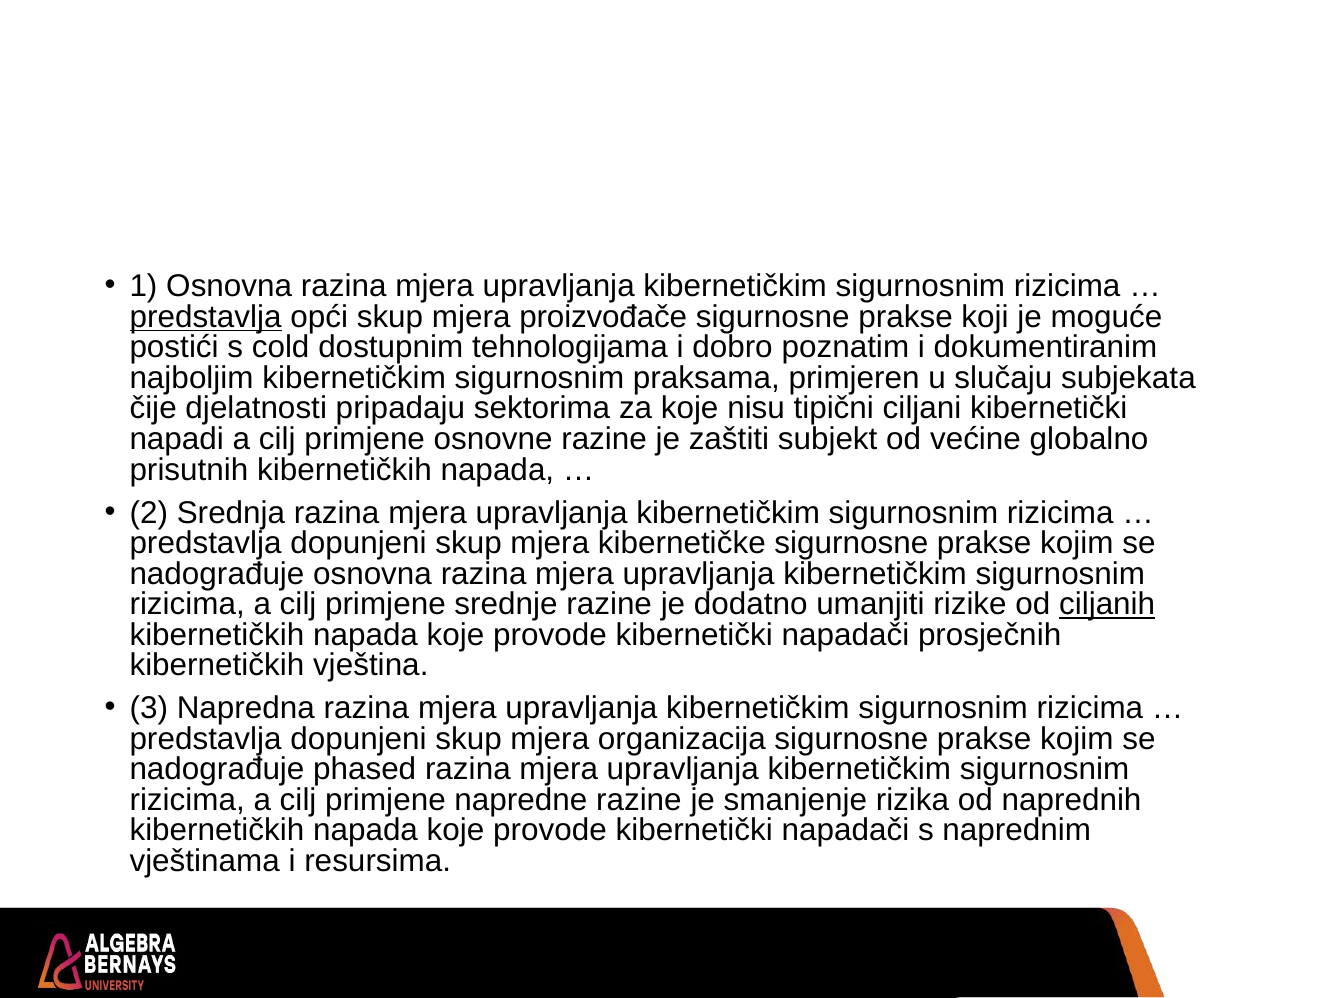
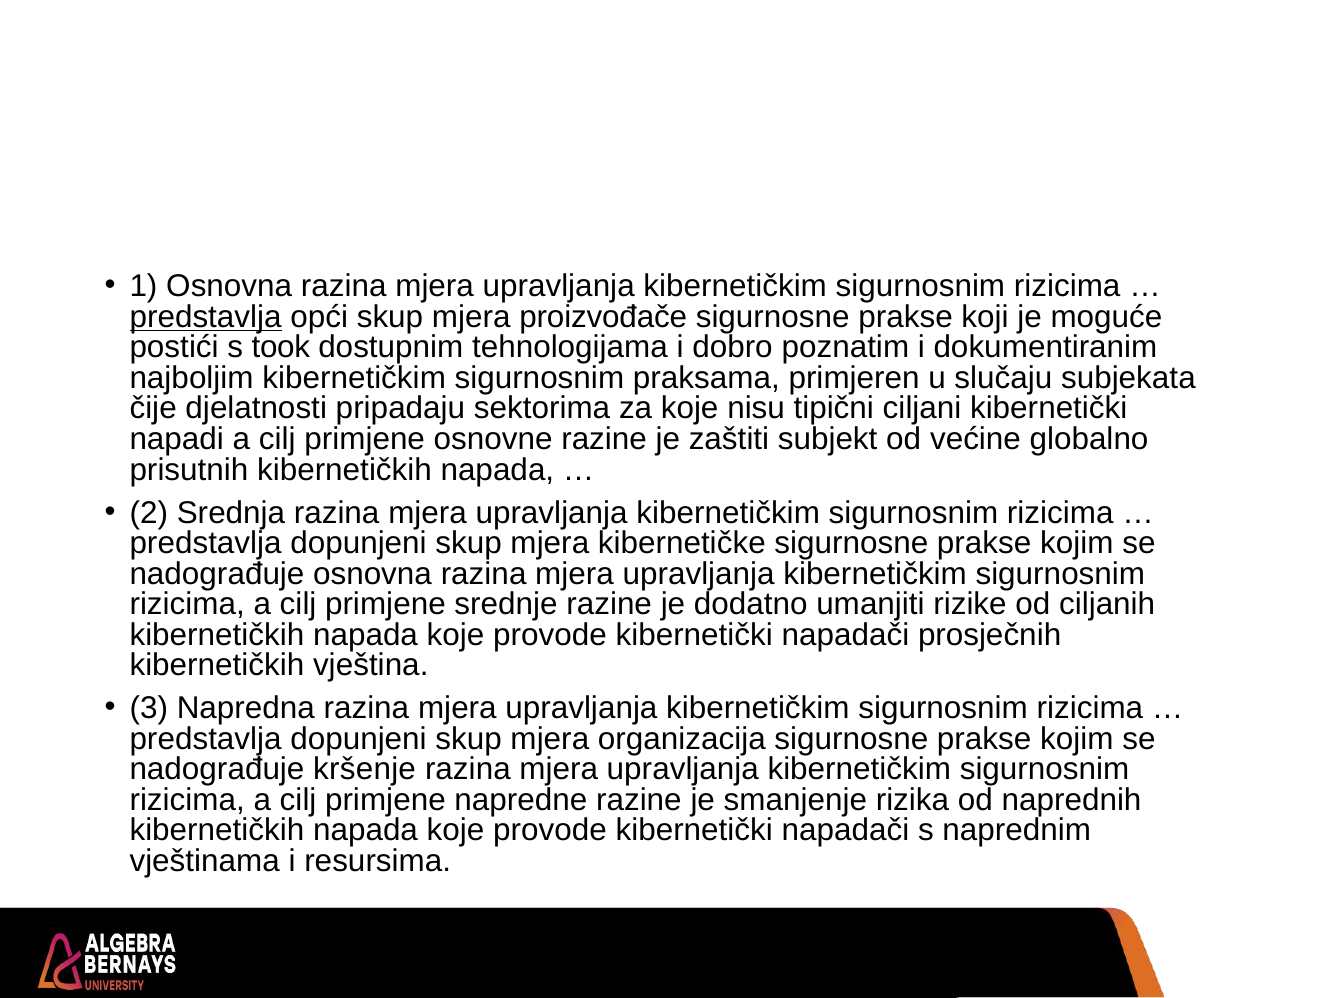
cold: cold -> took
ciljanih underline: present -> none
phased: phased -> kršenje
